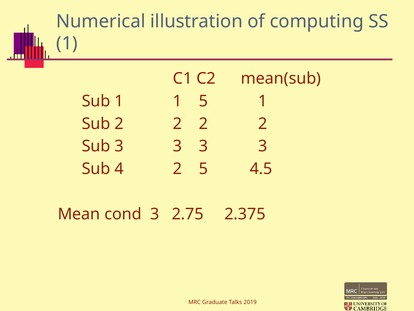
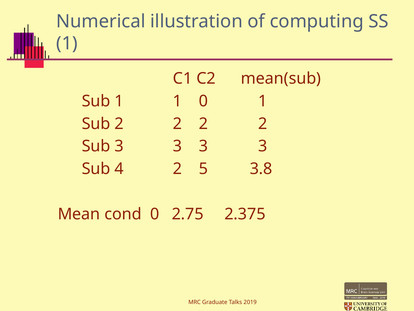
1 5: 5 -> 0
4.5: 4.5 -> 3.8
cond 3: 3 -> 0
